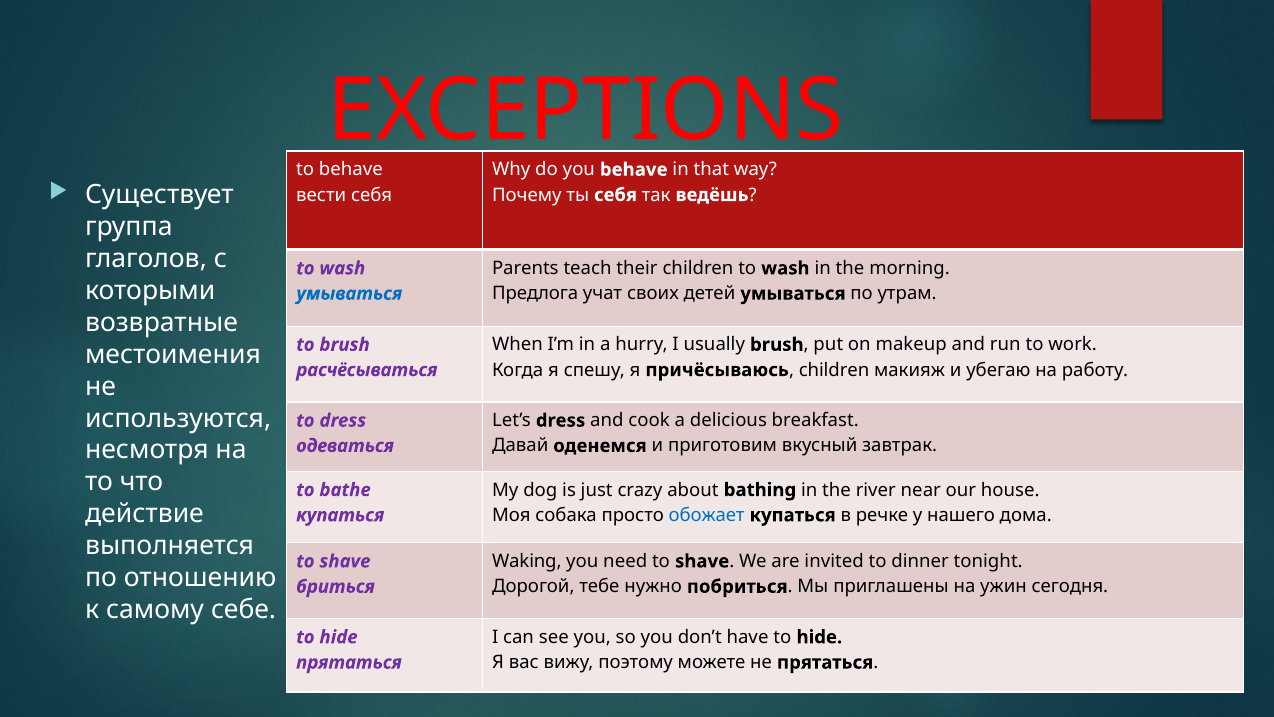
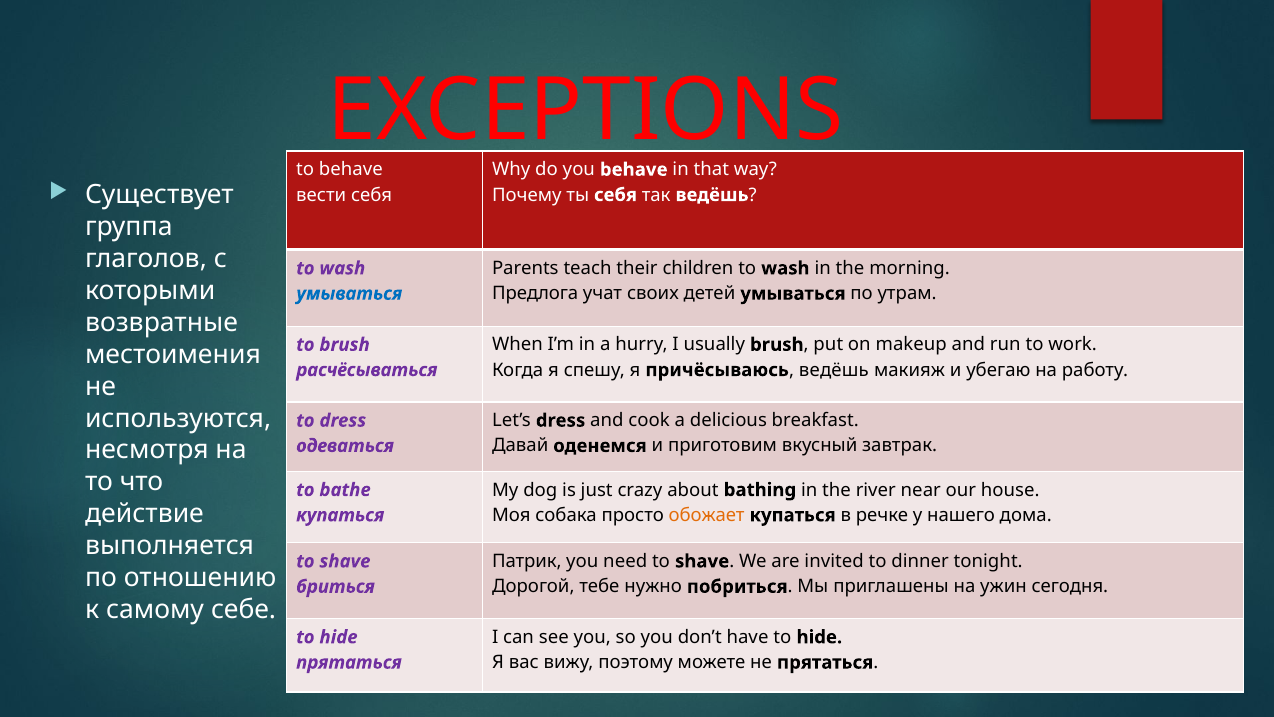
причёсываюсь children: children -> ведёшь
обожает colour: blue -> orange
Waking: Waking -> Патрик
